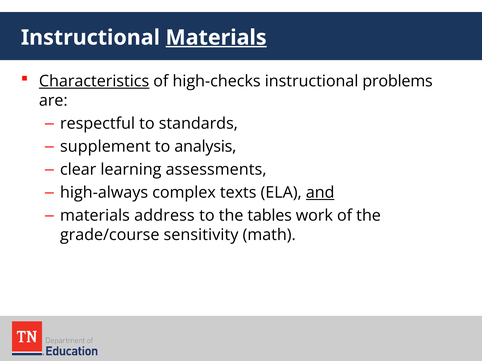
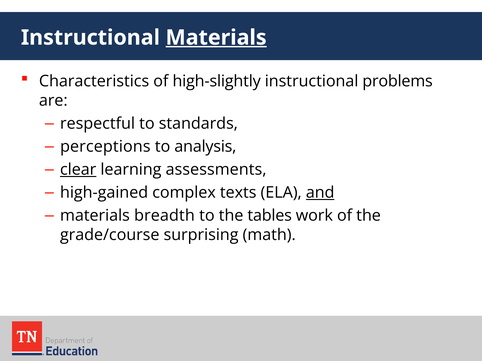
Characteristics underline: present -> none
high-checks: high-checks -> high-slightly
supplement: supplement -> perceptions
clear underline: none -> present
high-always: high-always -> high-gained
address: address -> breadth
sensitivity: sensitivity -> surprising
